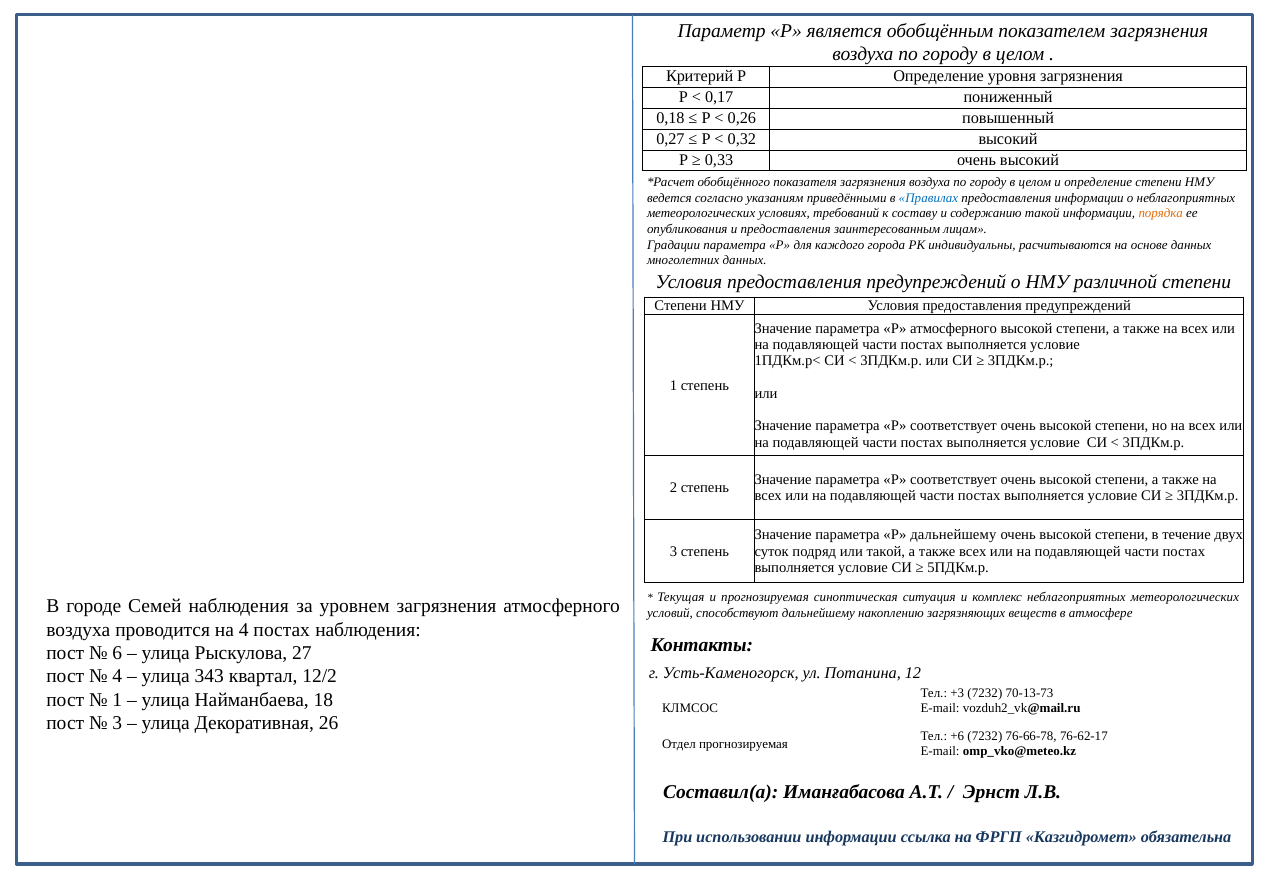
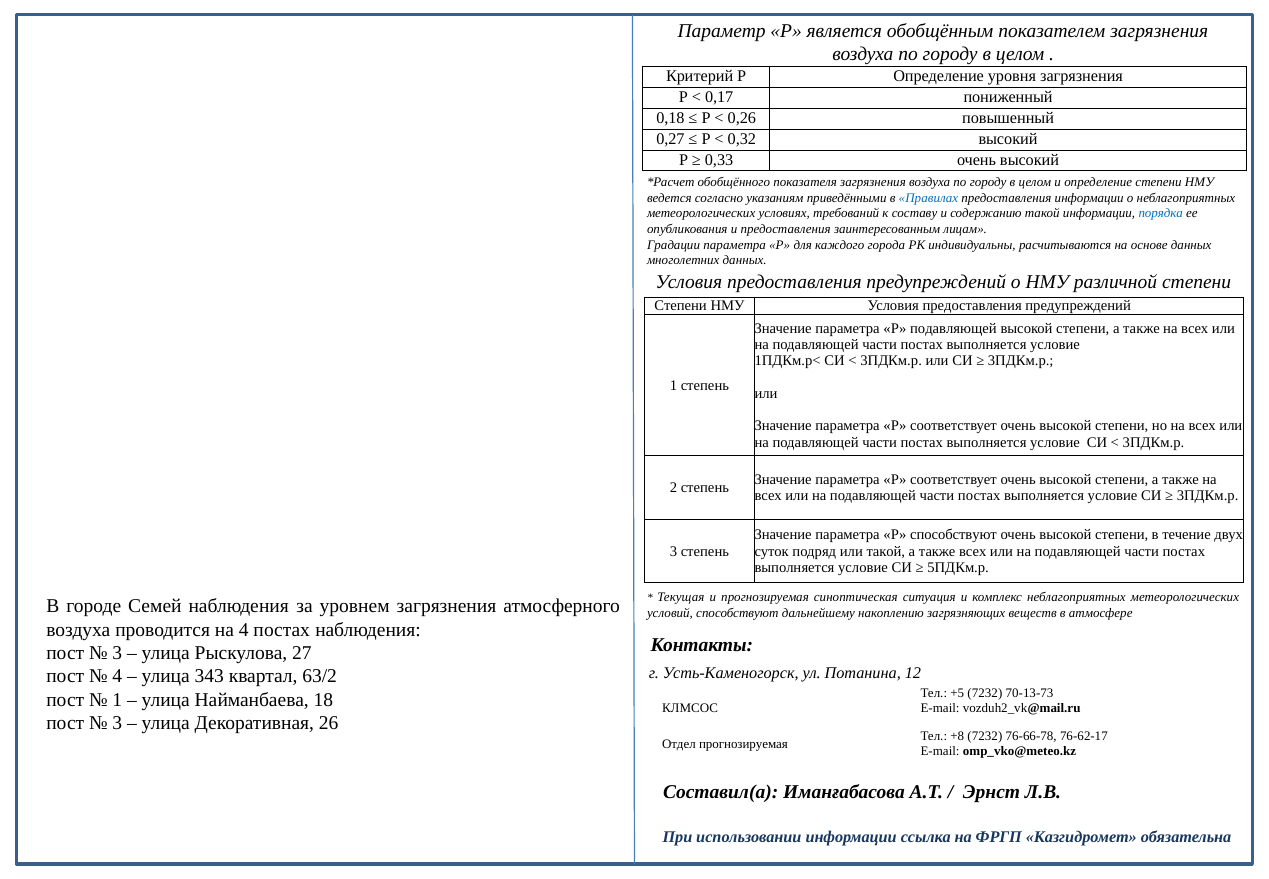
порядка colour: orange -> blue
Р атмосферного: атмосферного -> подавляющей
Р дальнейшему: дальнейшему -> способствуют
6 at (117, 653): 6 -> 3
12/2: 12/2 -> 63/2
+3: +3 -> +5
+6: +6 -> +8
